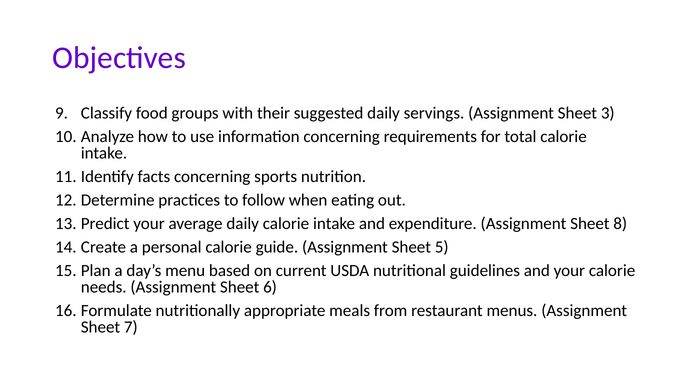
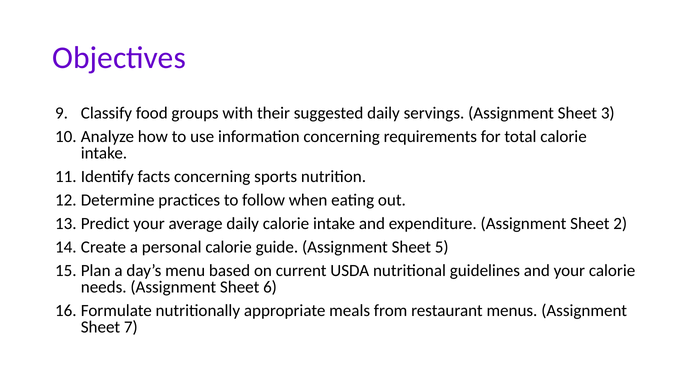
8: 8 -> 2
